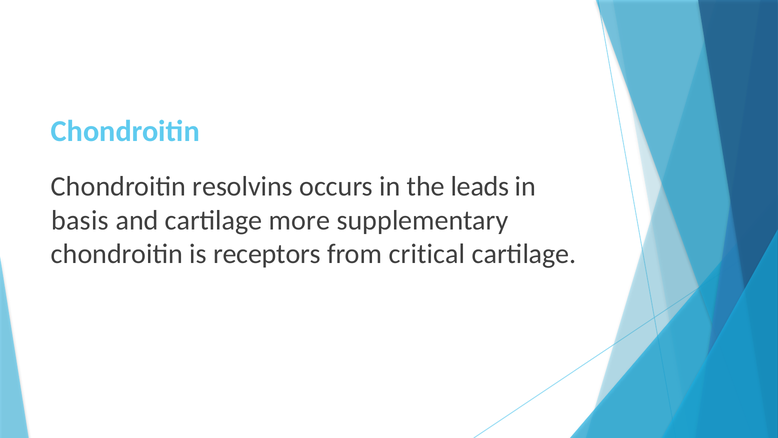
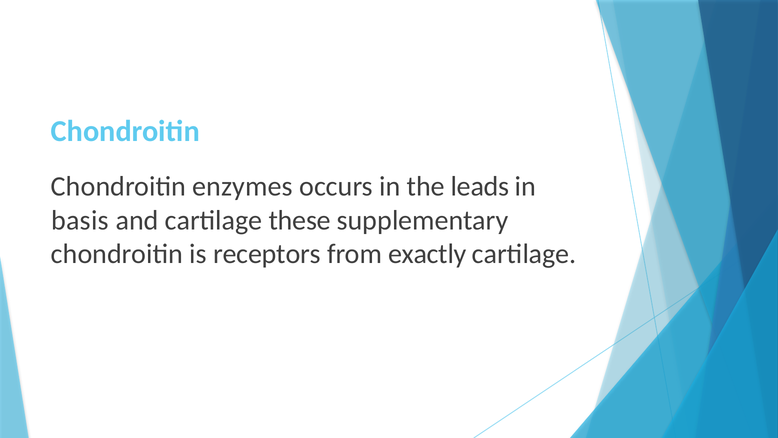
resolvins: resolvins -> enzymes
more: more -> these
critical: critical -> exactly
